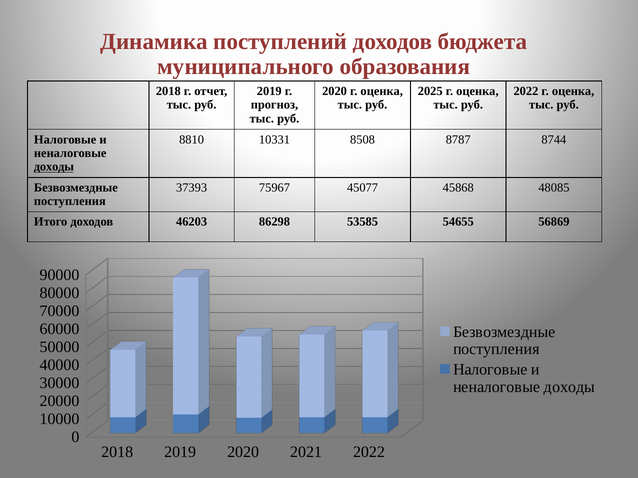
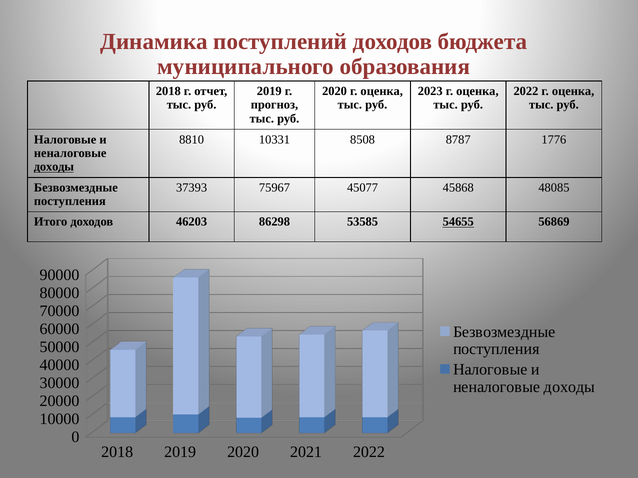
2025: 2025 -> 2023
8744: 8744 -> 1776
54655 underline: none -> present
